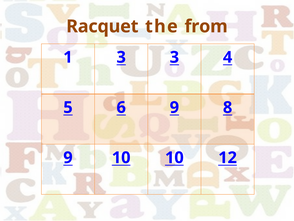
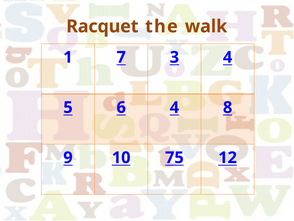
from: from -> walk
1 3: 3 -> 7
6 9: 9 -> 4
10 10: 10 -> 75
